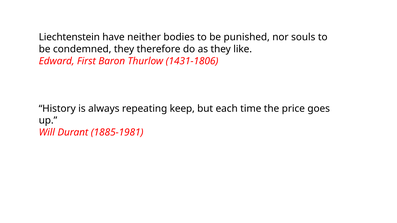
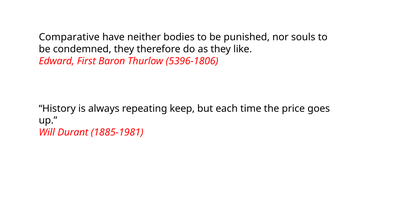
Liechtenstein: Liechtenstein -> Comparative
1431-1806: 1431-1806 -> 5396-1806
